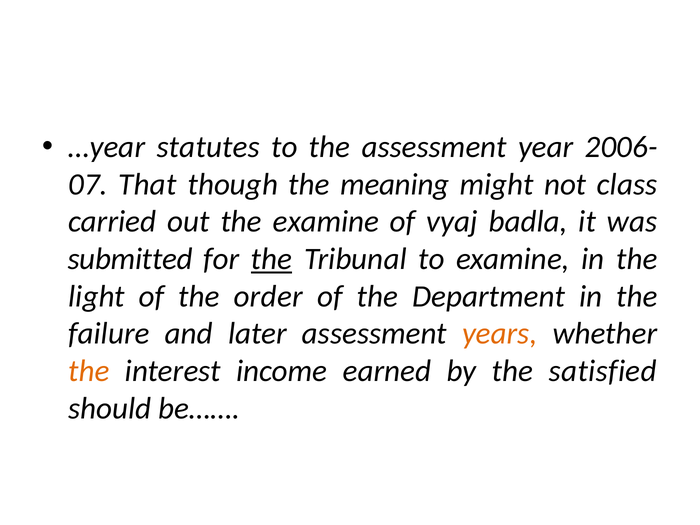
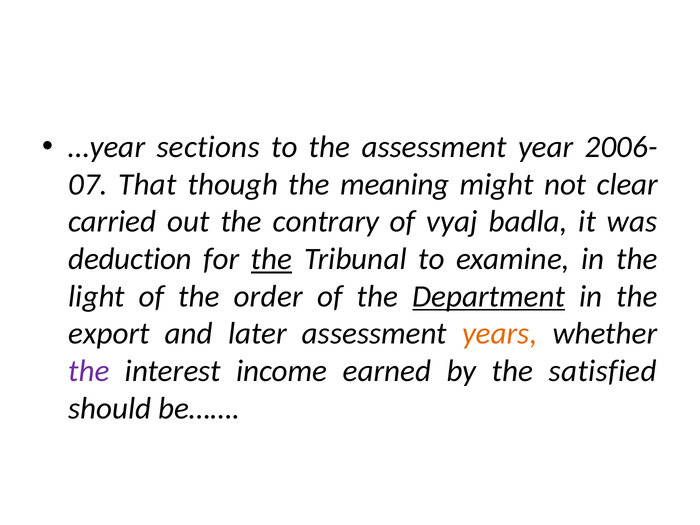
statutes: statutes -> sections
class: class -> clear
the examine: examine -> contrary
submitted: submitted -> deduction
Department underline: none -> present
failure: failure -> export
the at (89, 371) colour: orange -> purple
